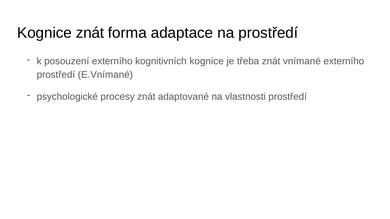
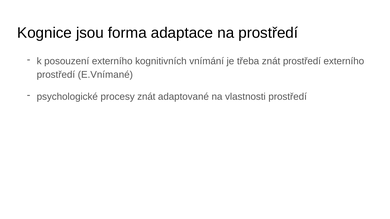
Kognice znát: znát -> jsou
kognitivních kognice: kognice -> vnímání
znát vnímané: vnímané -> prostředí
